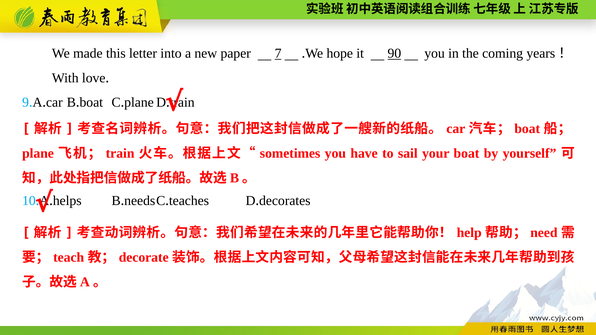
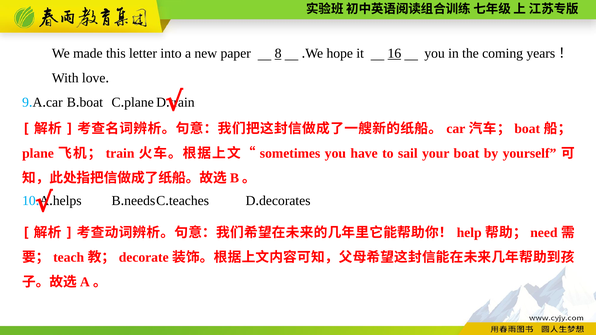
7: 7 -> 8
90: 90 -> 16
